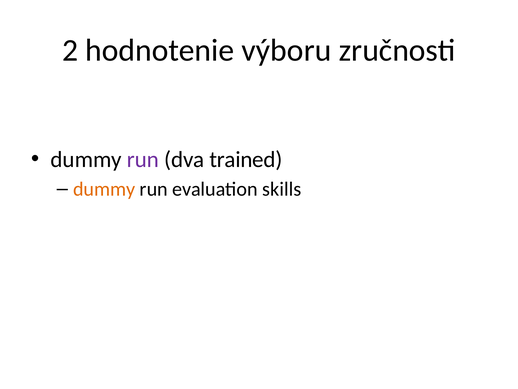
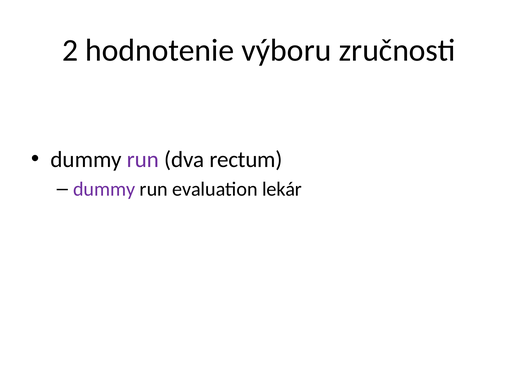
trained: trained -> rectum
dummy at (104, 189) colour: orange -> purple
skills: skills -> lekár
